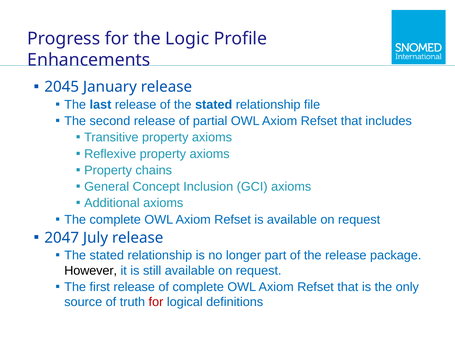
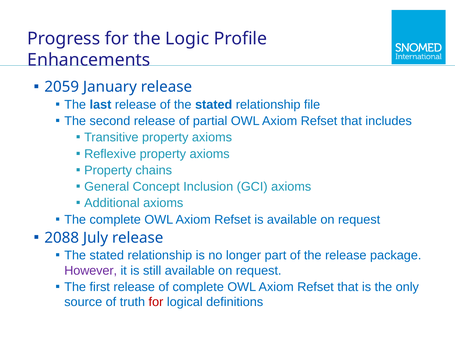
2045: 2045 -> 2059
2047: 2047 -> 2088
However colour: black -> purple
